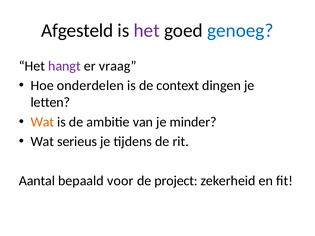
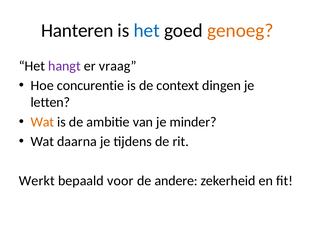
Afgesteld: Afgesteld -> Hanteren
het at (147, 30) colour: purple -> blue
genoeg colour: blue -> orange
onderdelen: onderdelen -> concurentie
serieus: serieus -> daarna
Aantal: Aantal -> Werkt
project: project -> andere
